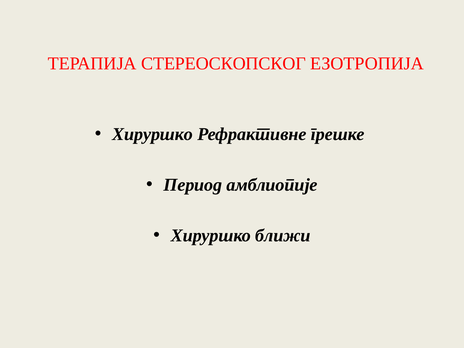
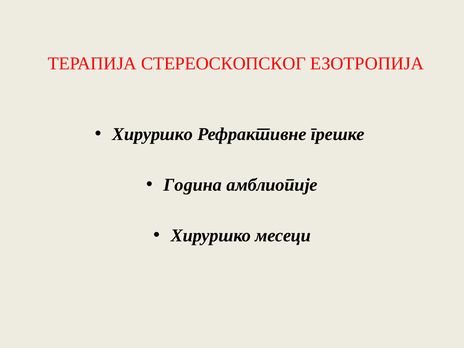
Период: Период -> Година
ближи: ближи -> месеци
